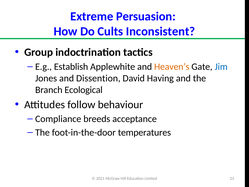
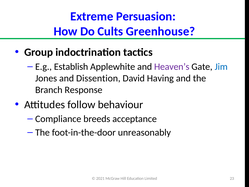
Inconsistent: Inconsistent -> Greenhouse
Heaven’s colour: orange -> purple
Ecological: Ecological -> Response
temperatures: temperatures -> unreasonably
